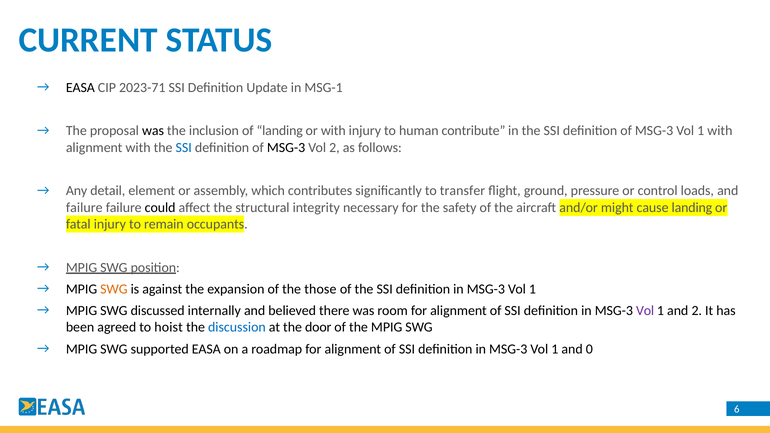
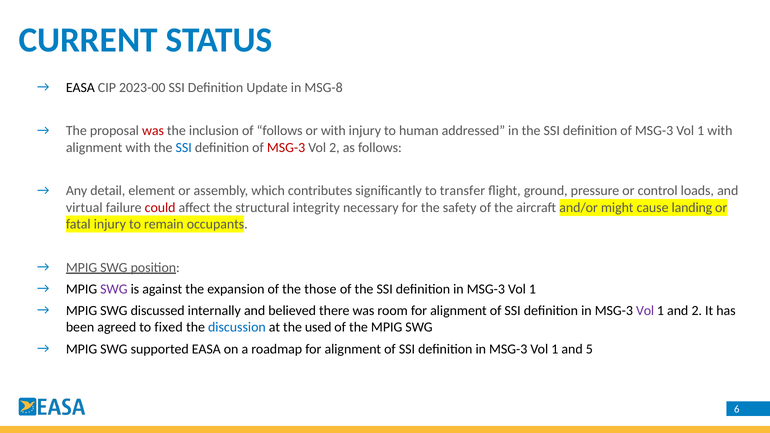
2023-71: 2023-71 -> 2023-00
MSG-1: MSG-1 -> MSG-8
was at (153, 131) colour: black -> red
of landing: landing -> follows
contribute: contribute -> addressed
MSG-3 at (286, 148) colour: black -> red
failure at (84, 208): failure -> virtual
could colour: black -> red
SWG at (114, 289) colour: orange -> purple
hoist: hoist -> fixed
door: door -> used
0: 0 -> 5
